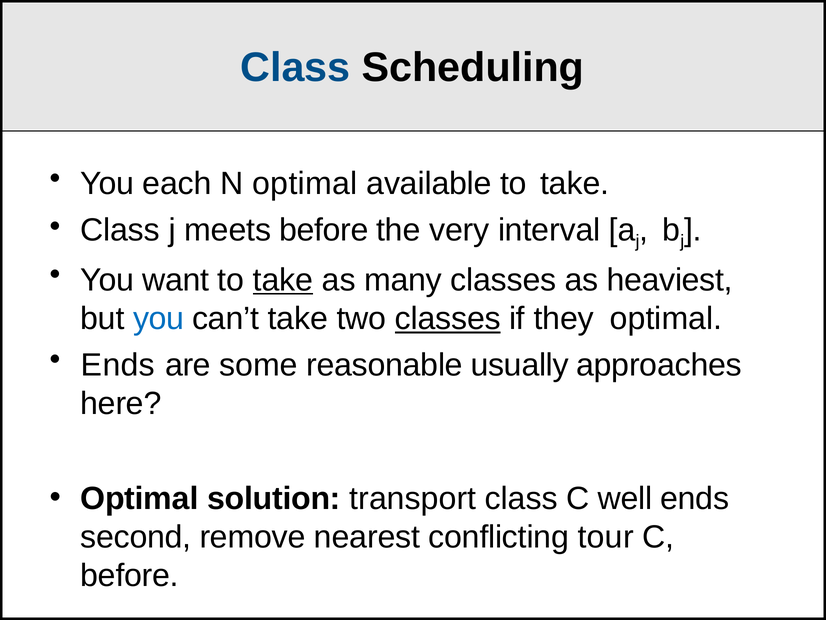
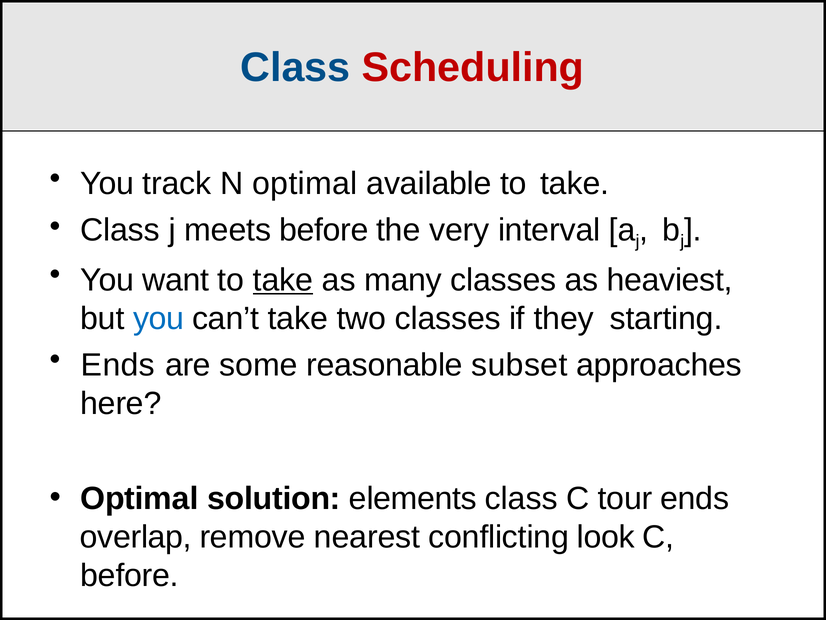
Scheduling colour: black -> red
each: each -> track
classes at (448, 318) underline: present -> none
they optimal: optimal -> starting
usually: usually -> subset
transport: transport -> elements
well: well -> tour
second: second -> overlap
tour: tour -> look
